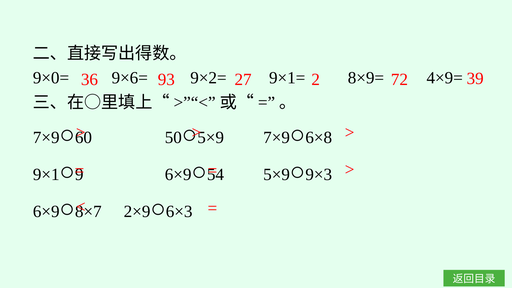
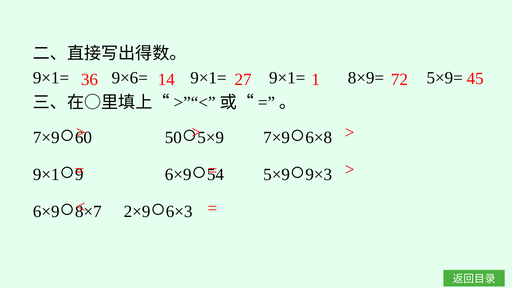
9×0= at (51, 78): 9×0= -> 9×1=
9×6= 9×2=: 9×2= -> 9×1=
4×9=: 4×9= -> 5×9=
93: 93 -> 14
2: 2 -> 1
39: 39 -> 45
